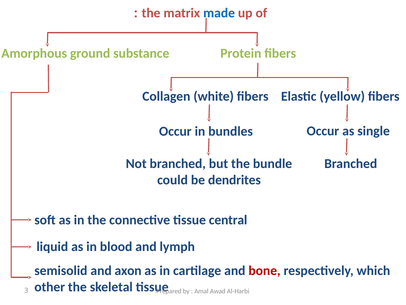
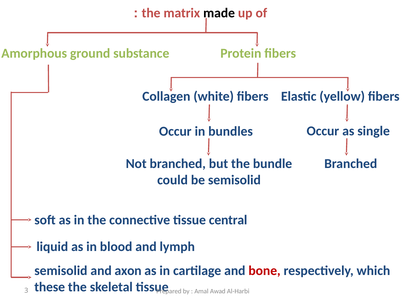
made colour: blue -> black
be dendrites: dendrites -> semisolid
other: other -> these
